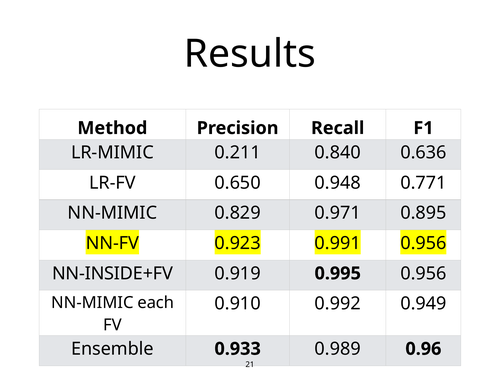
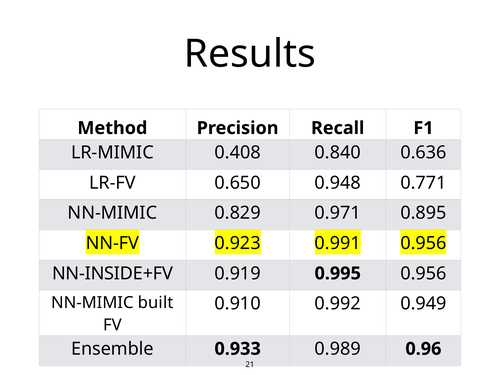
0.211: 0.211 -> 0.408
each: each -> built
